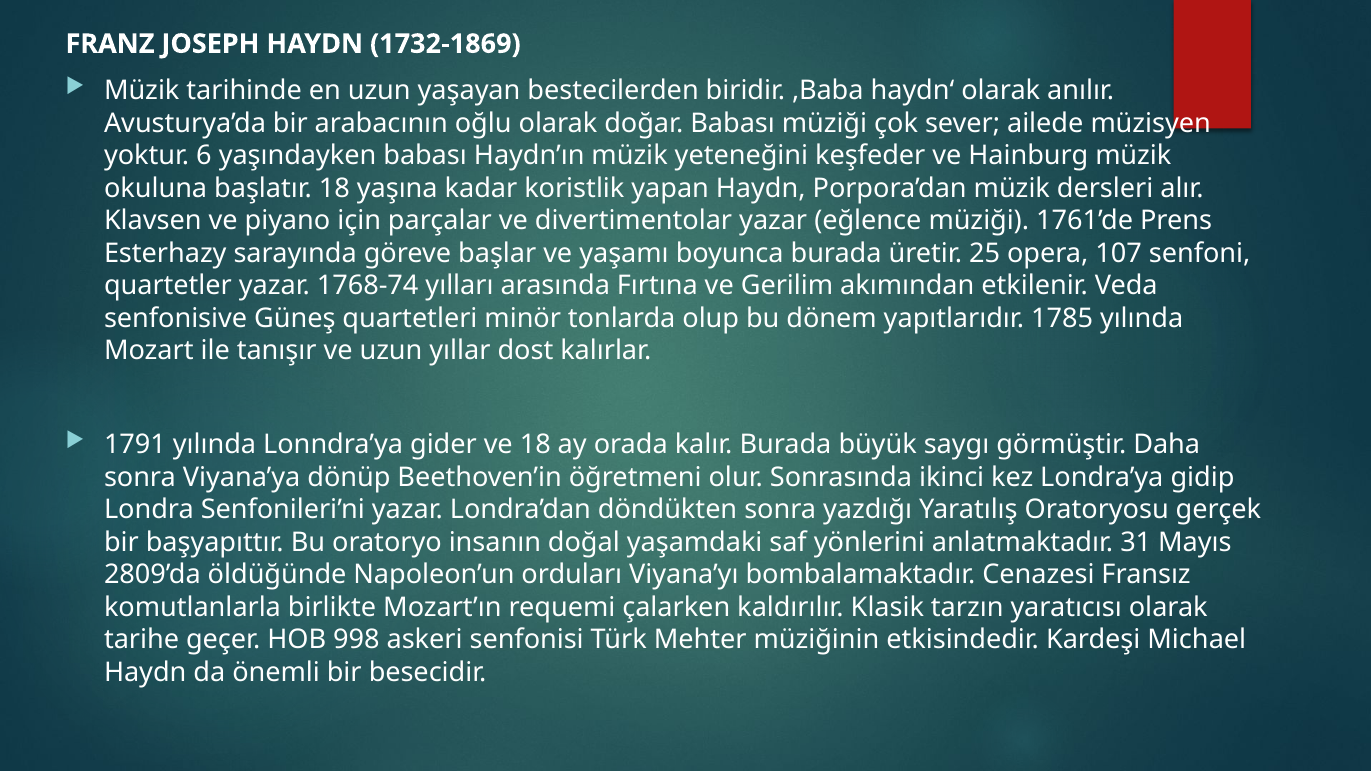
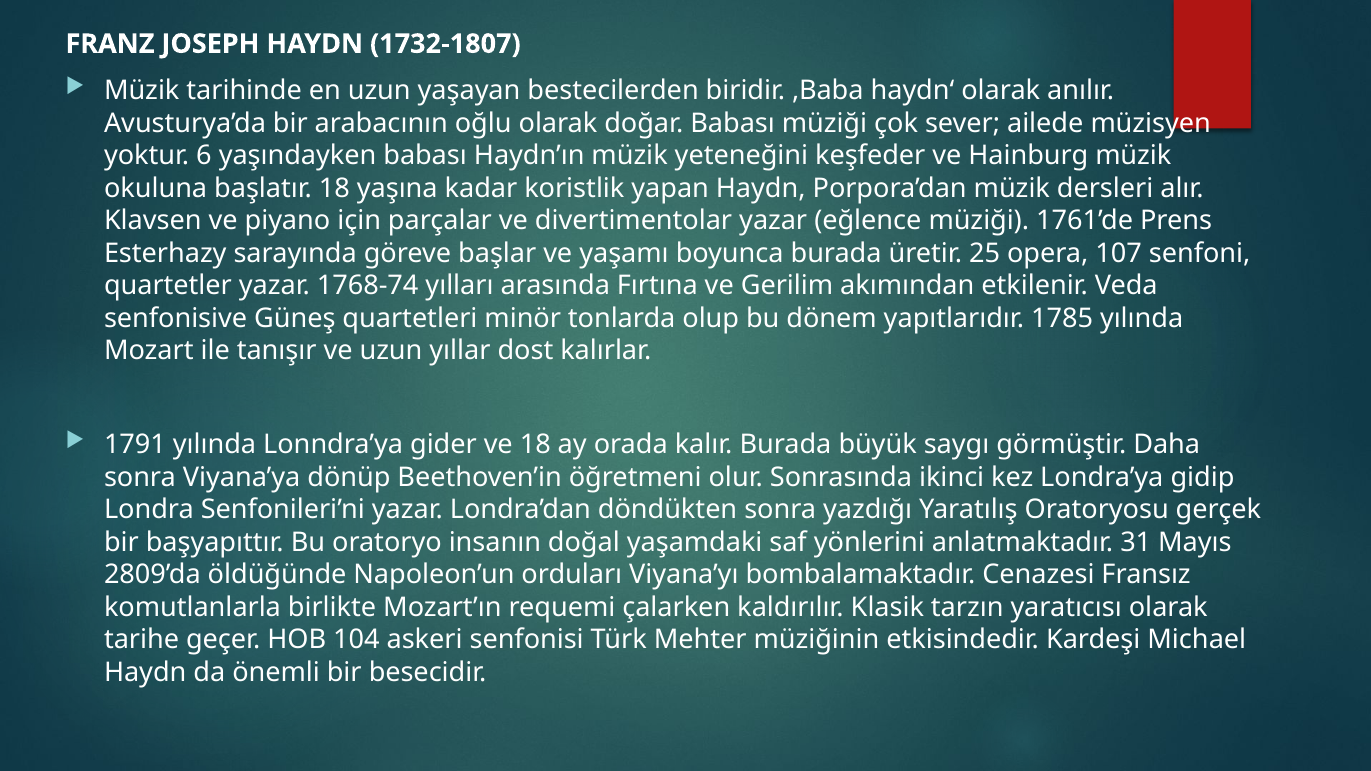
1732-1869: 1732-1869 -> 1732-1807
998: 998 -> 104
